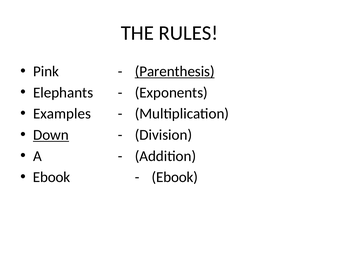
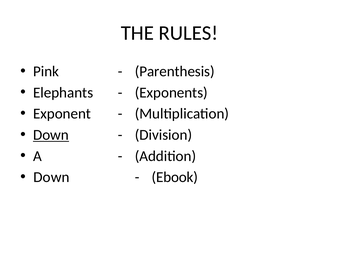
Parenthesis underline: present -> none
Examples: Examples -> Exponent
Ebook at (52, 177): Ebook -> Down
